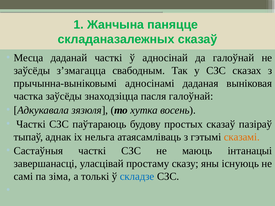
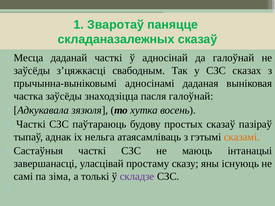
Жанчына: Жанчына -> Зваротаў
з’змагацца: з’змагацца -> з’цяжкасці
складзе colour: blue -> purple
